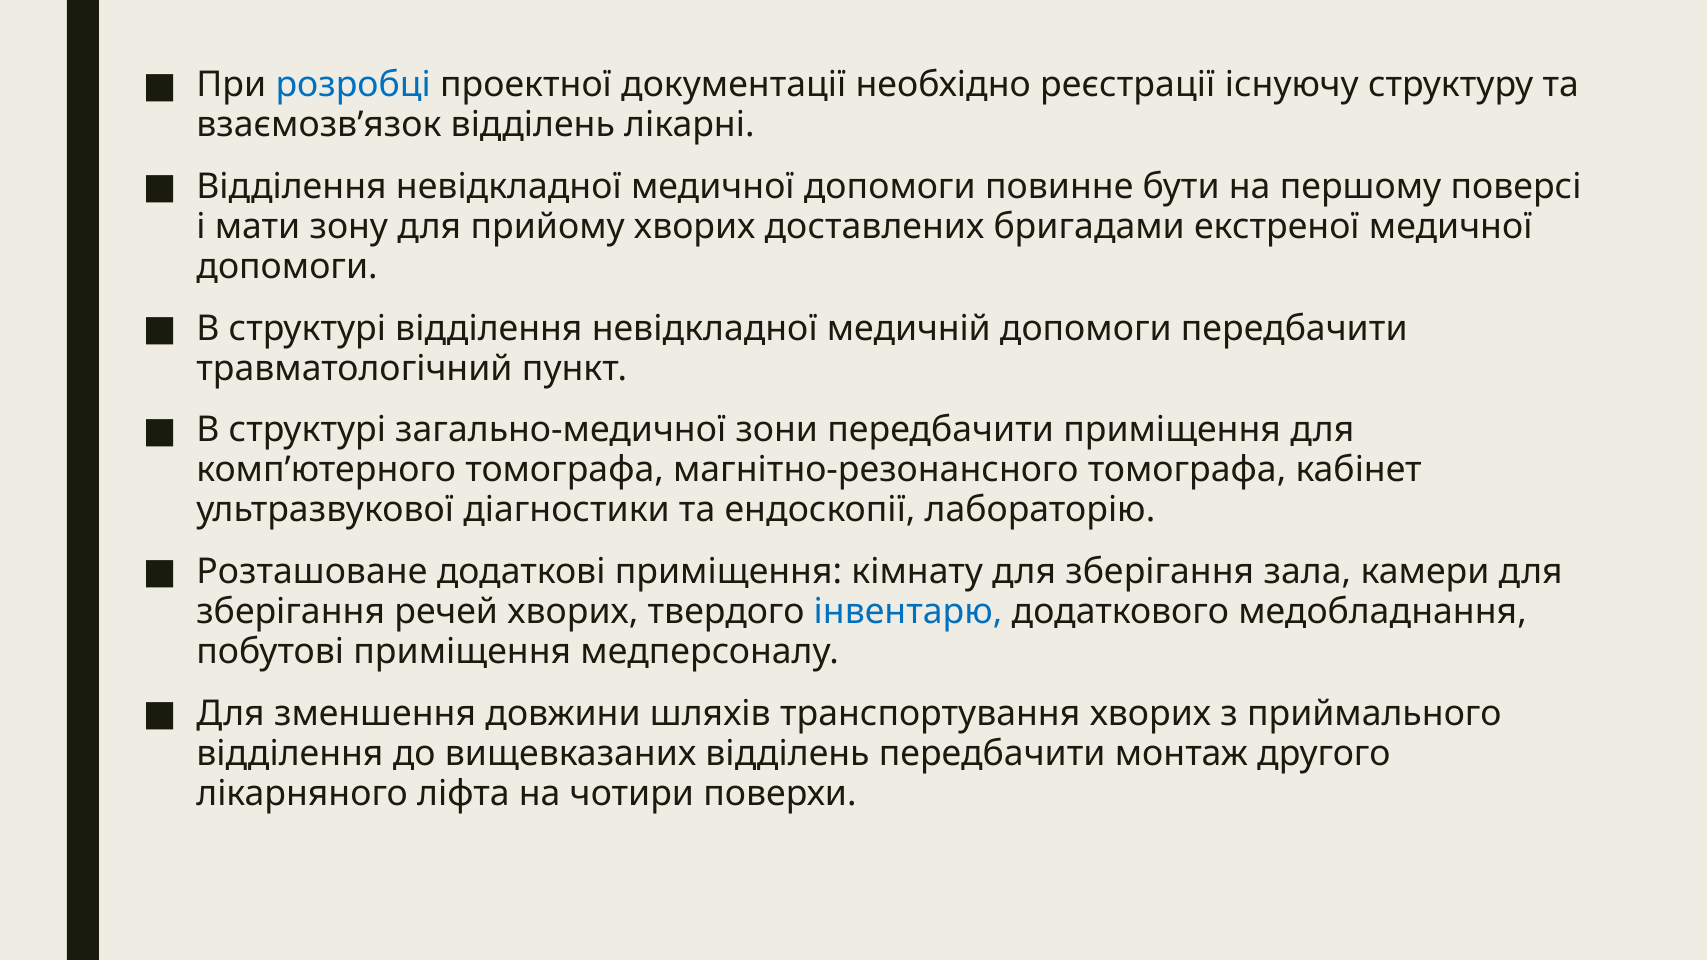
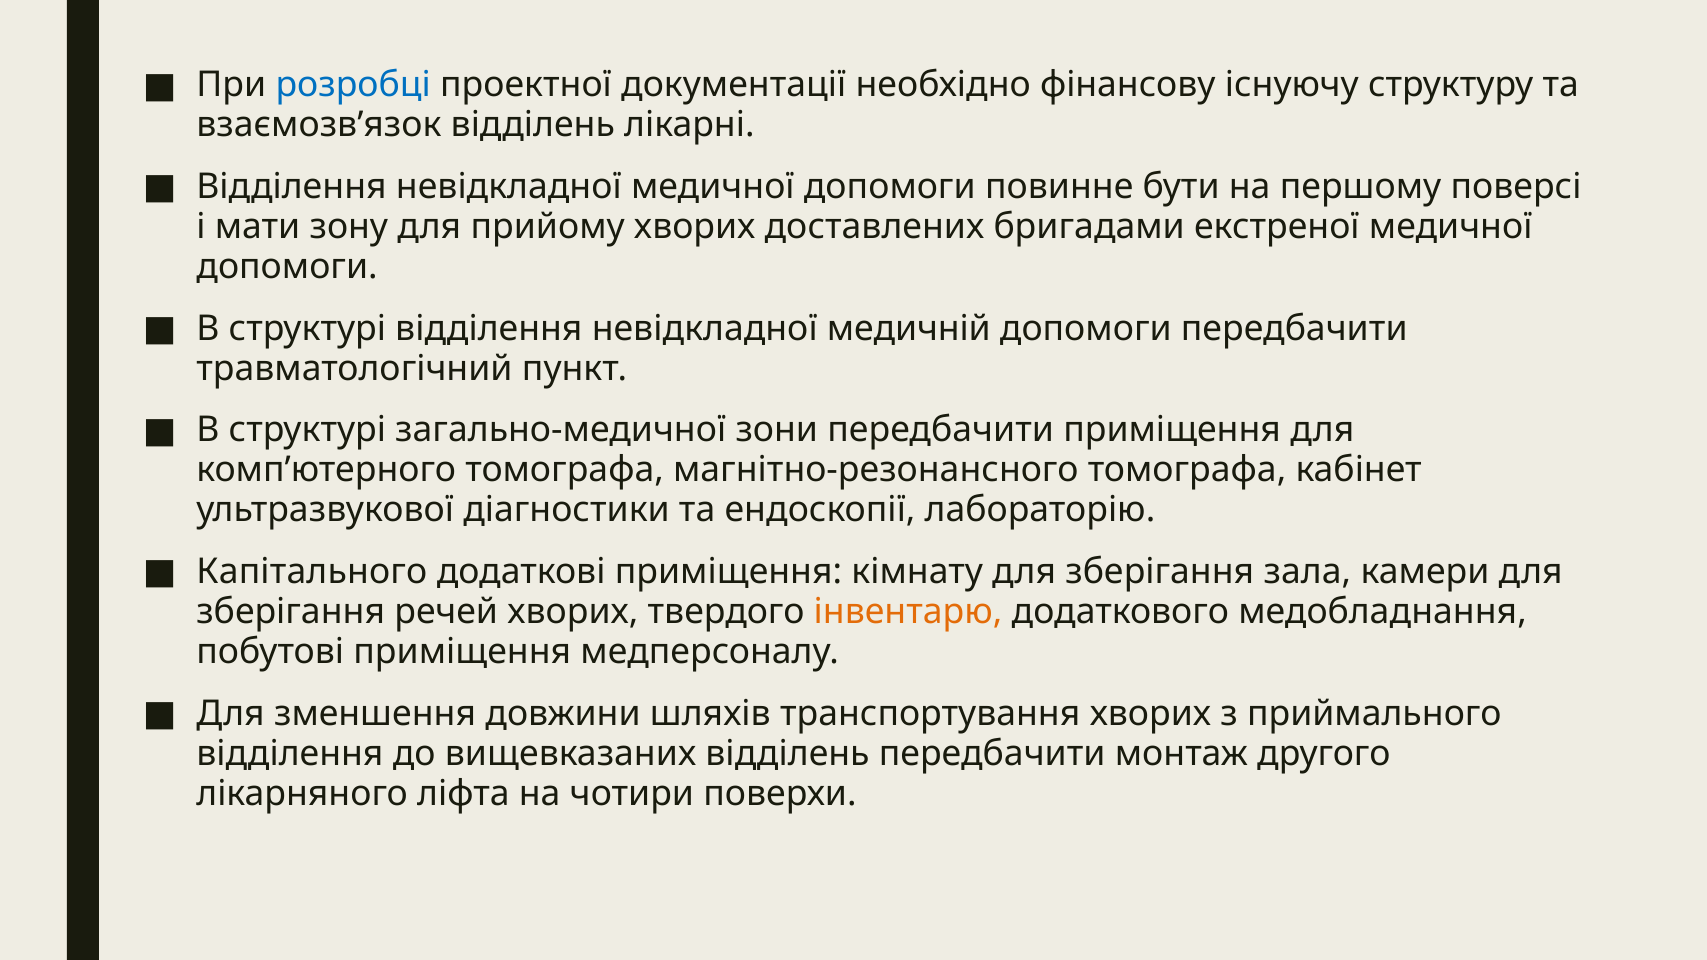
реєстрації: реєстрації -> фінансову
Розташоване: Розташоване -> Капітального
інвентарю colour: blue -> orange
